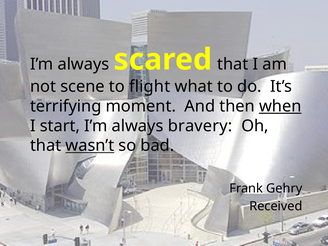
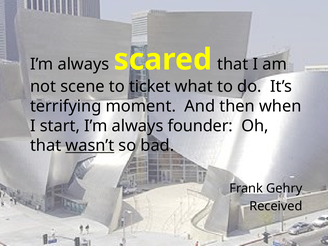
flight: flight -> ticket
when underline: present -> none
bravery: bravery -> founder
